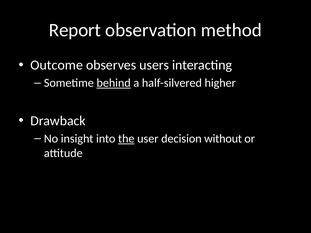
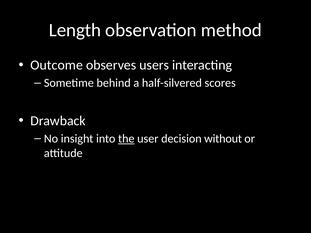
Report: Report -> Length
behind underline: present -> none
higher: higher -> scores
